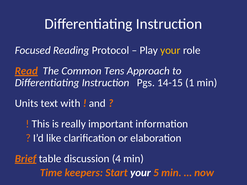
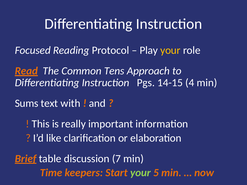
1: 1 -> 4
Units: Units -> Sums
4: 4 -> 7
your at (140, 173) colour: white -> light green
